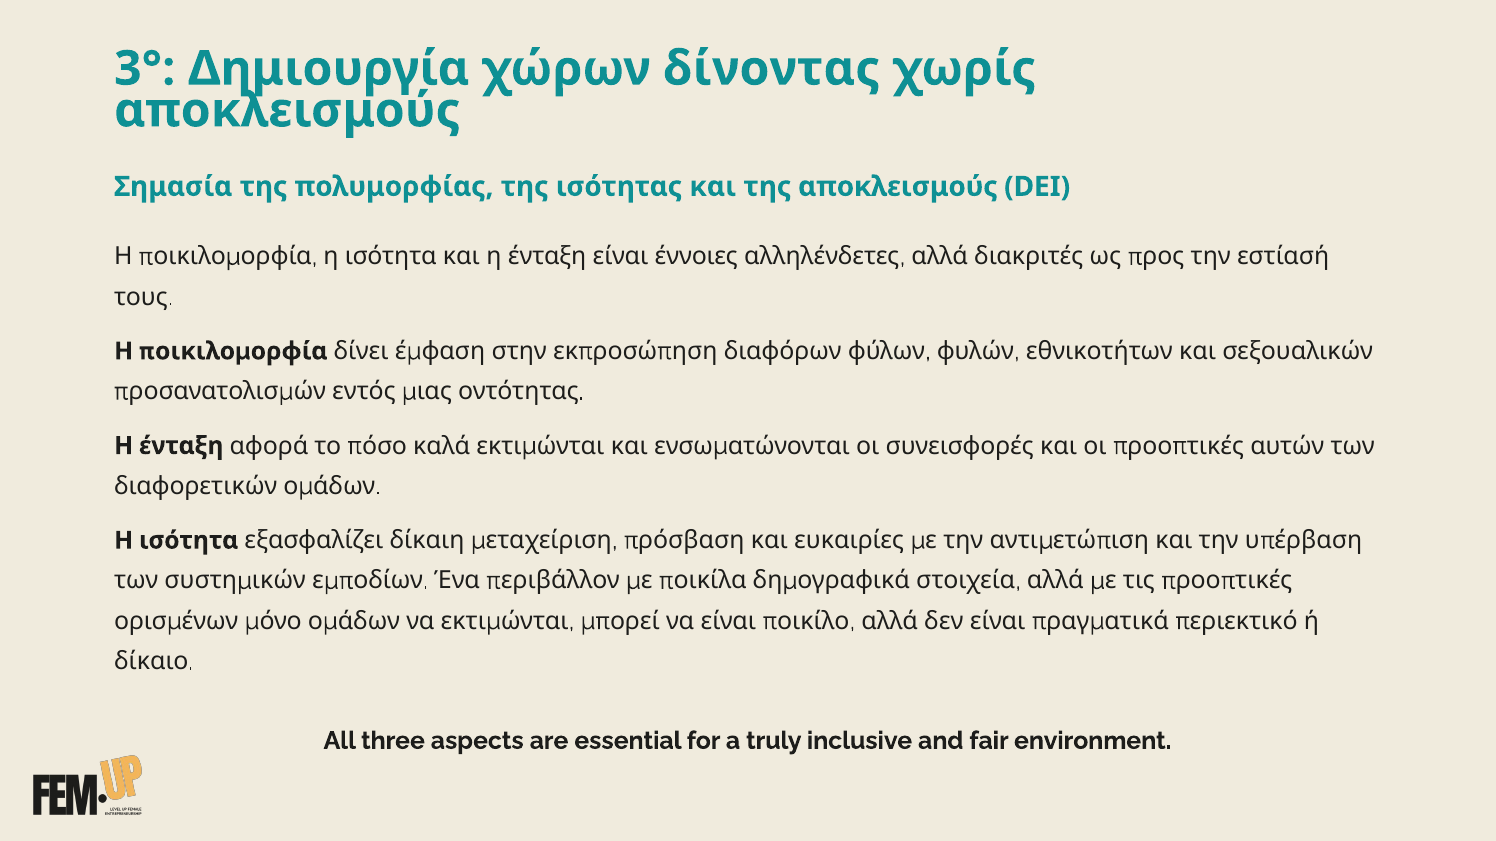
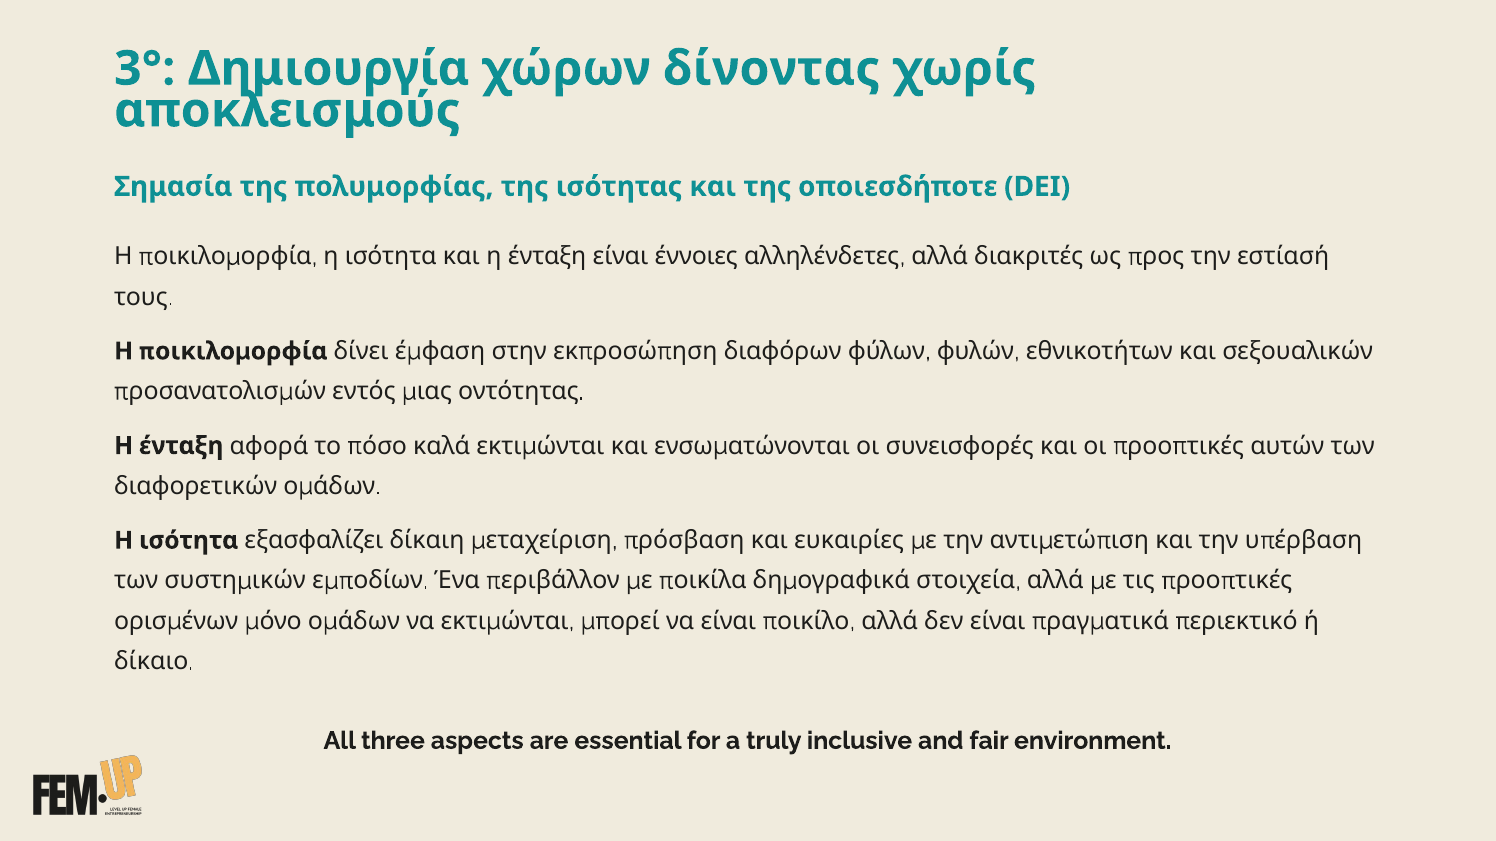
της αποκλεισμούς: αποκλεισμούς -> οποιεσδήποτε
